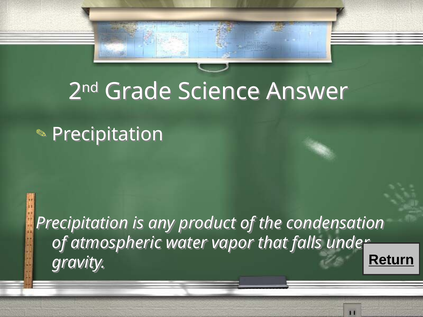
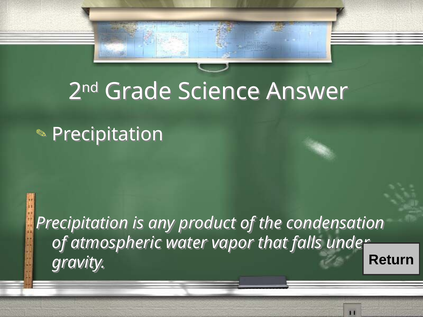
Return underline: present -> none
